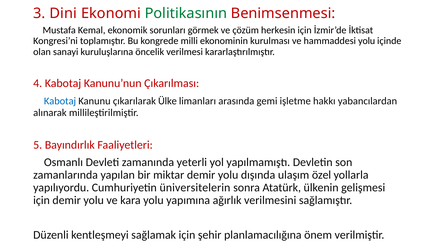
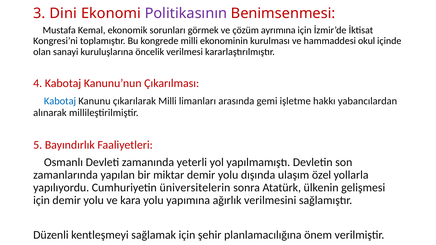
Politikasının colour: green -> purple
herkesin: herkesin -> ayrımına
hammaddesi yolu: yolu -> okul
çıkarılarak Ülke: Ülke -> Milli
